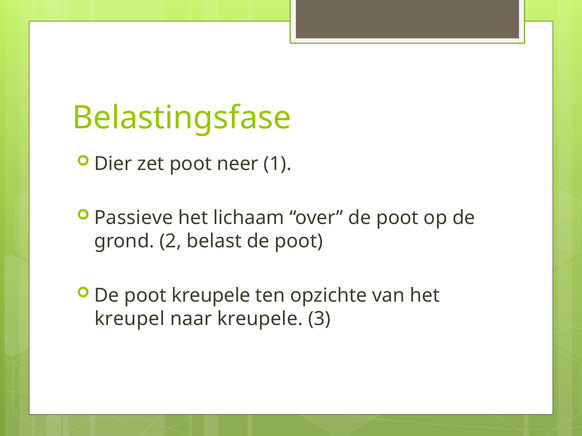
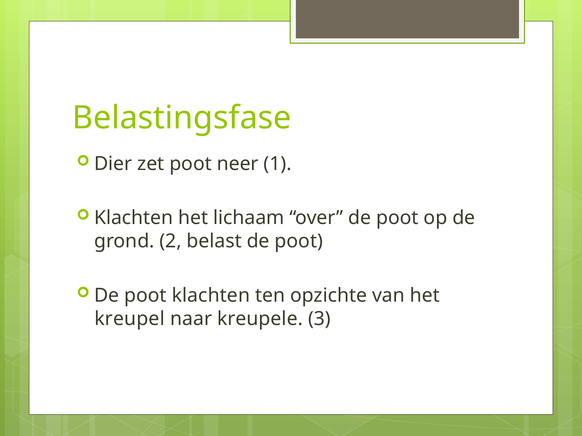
Passieve at (134, 218): Passieve -> Klachten
poot kreupele: kreupele -> klachten
